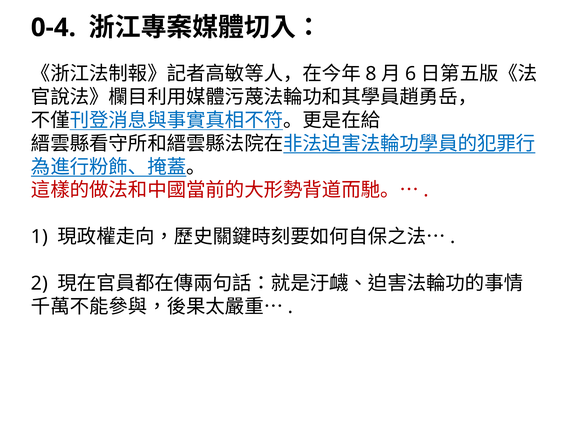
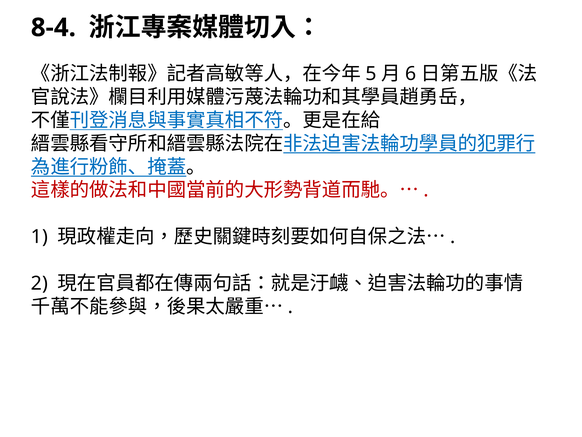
0-4: 0-4 -> 8-4
8: 8 -> 5
